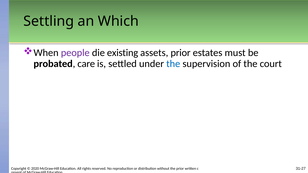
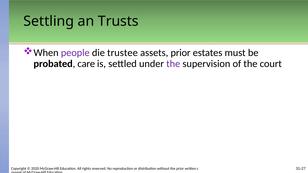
Which: Which -> Trusts
existing: existing -> trustee
the at (173, 64) colour: blue -> purple
